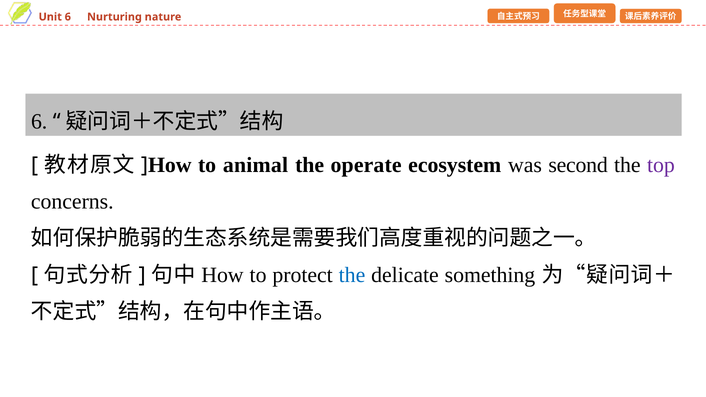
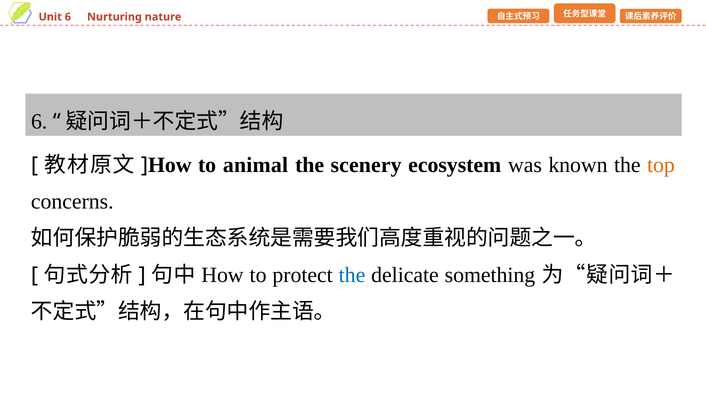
operate: operate -> scenery
second: second -> known
top colour: purple -> orange
